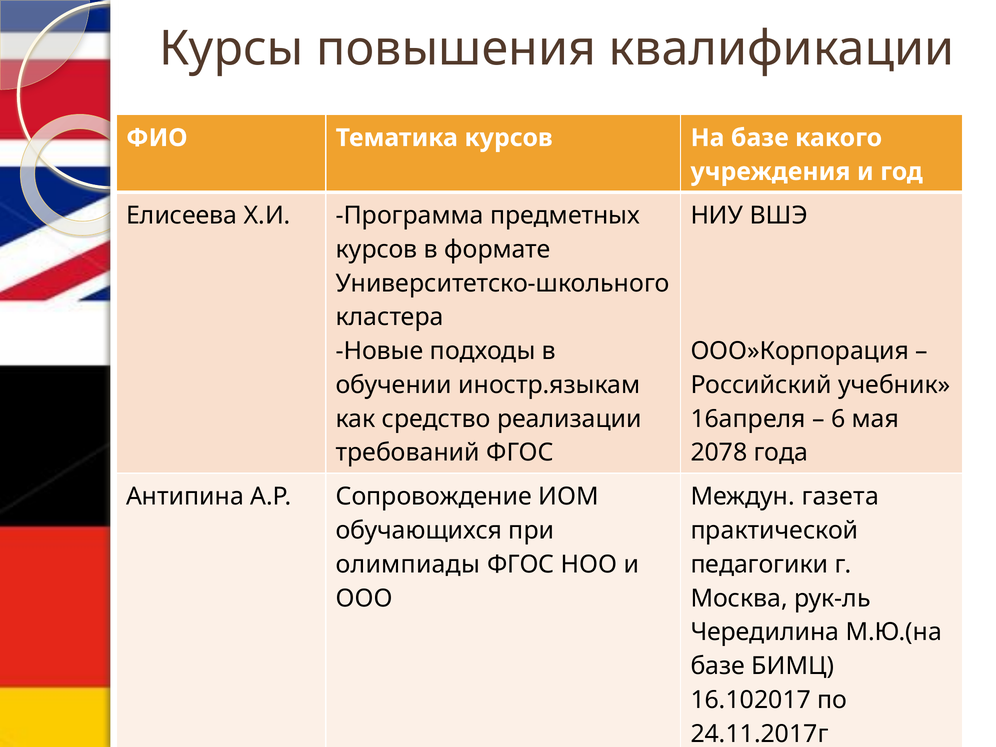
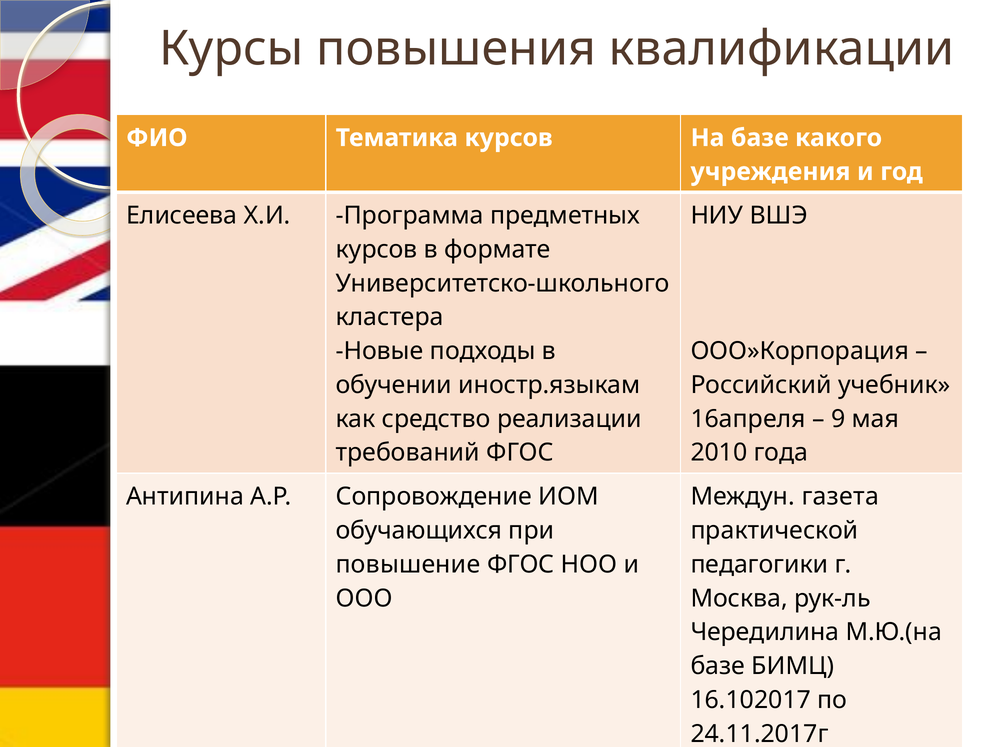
6: 6 -> 9
2078: 2078 -> 2010
олимпиады: олимпиады -> повышение
